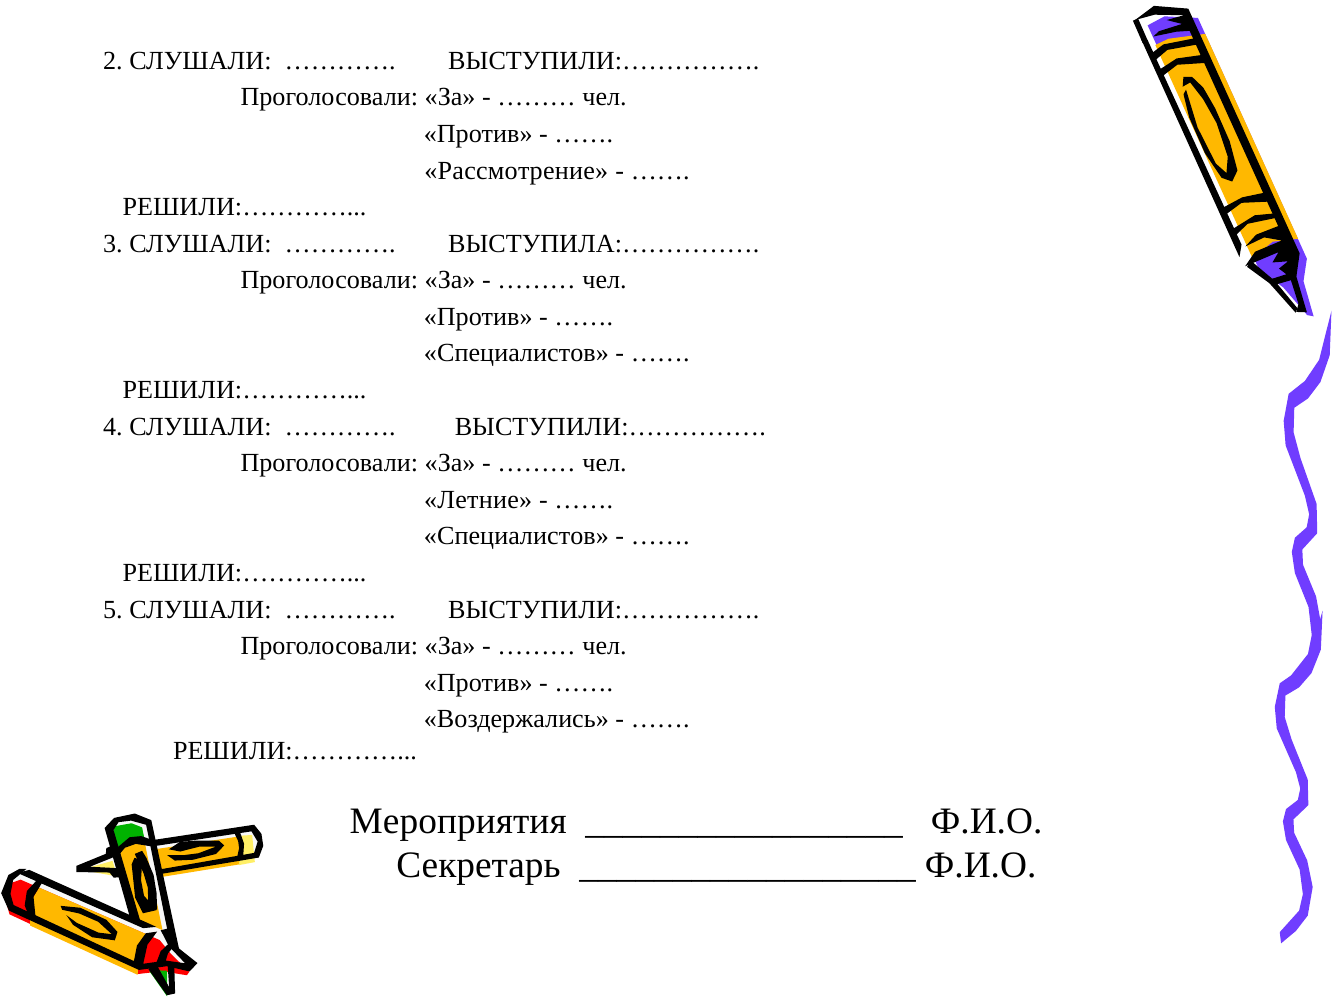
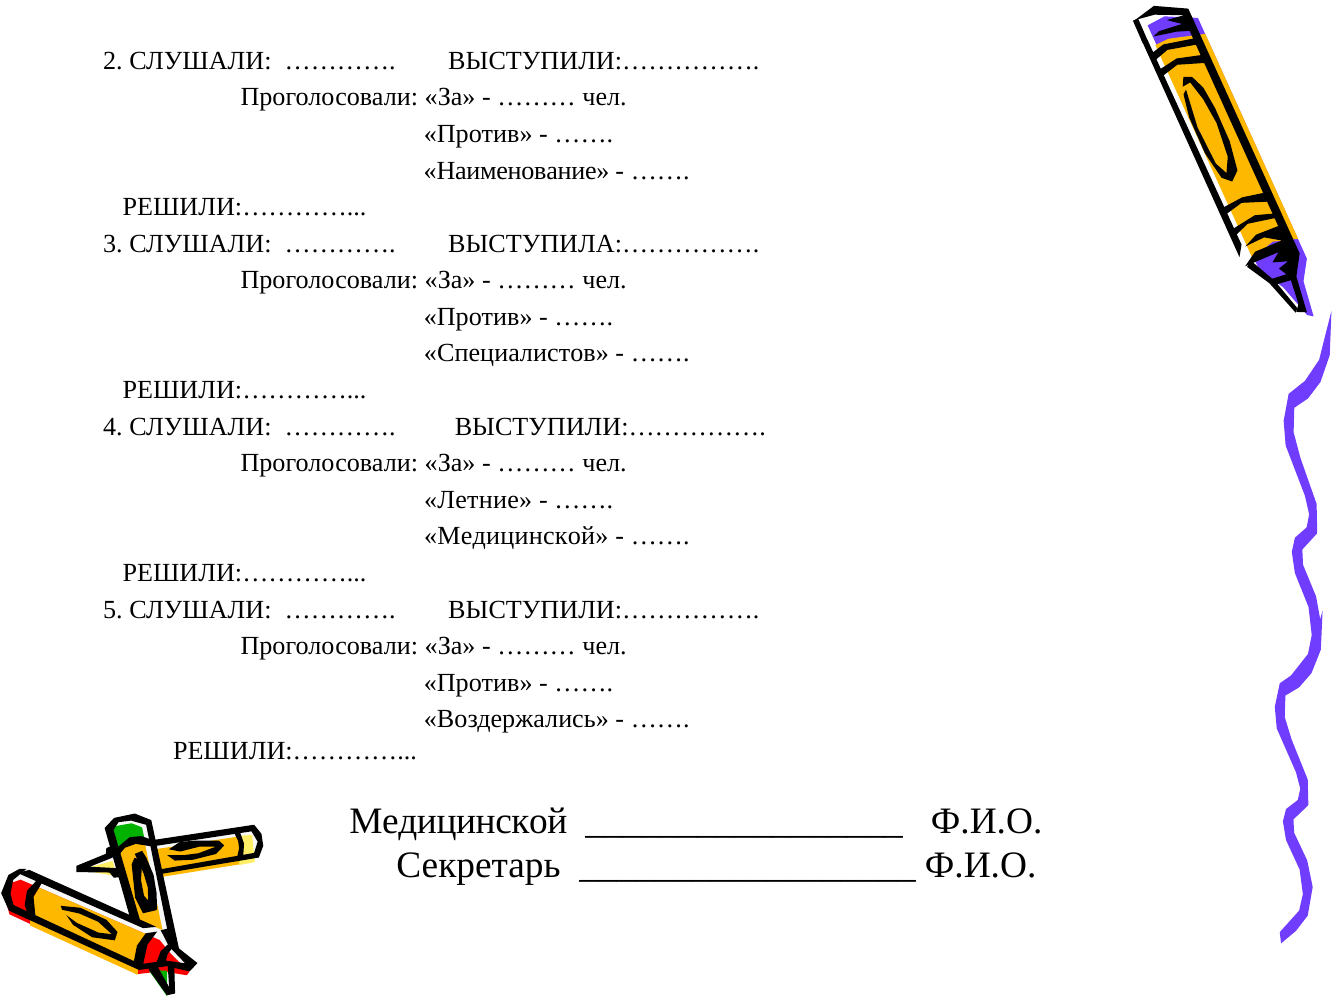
Рассмотрение: Рассмотрение -> Наименование
Специалистов at (516, 536): Специалистов -> Медицинской
Мероприятия at (458, 821): Мероприятия -> Медицинской
